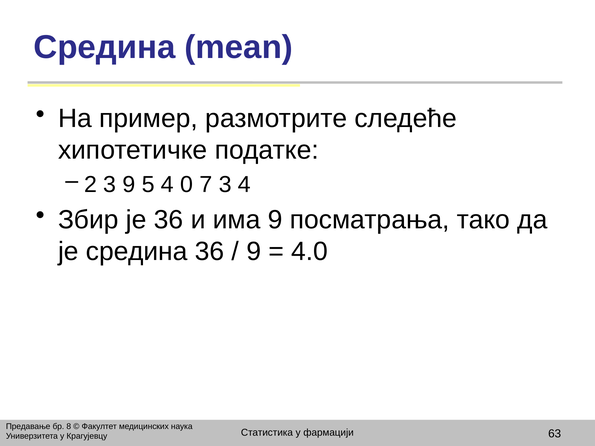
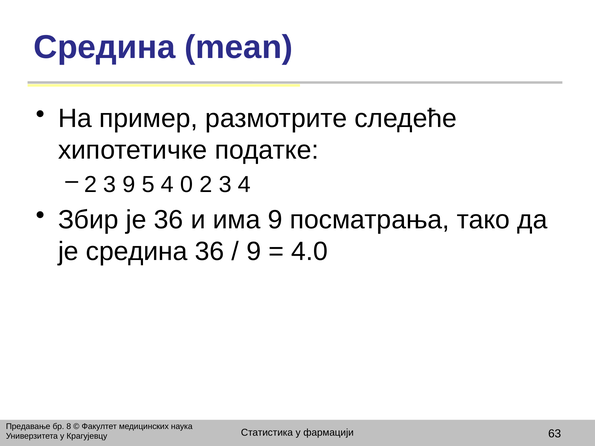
7: 7 -> 2
